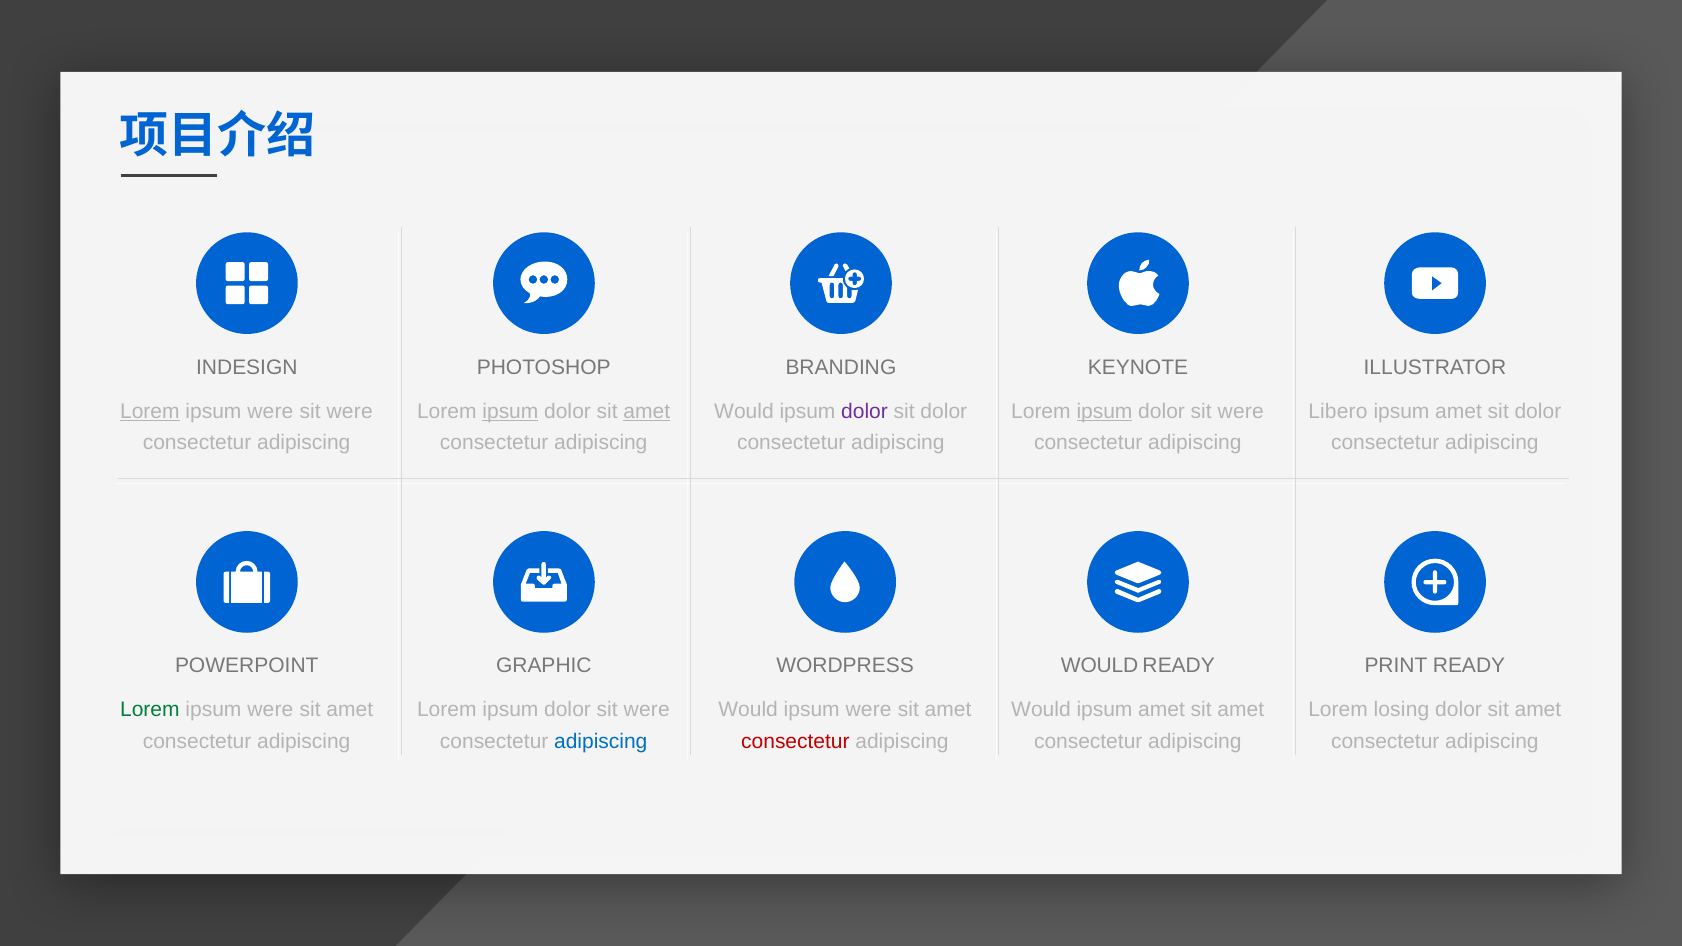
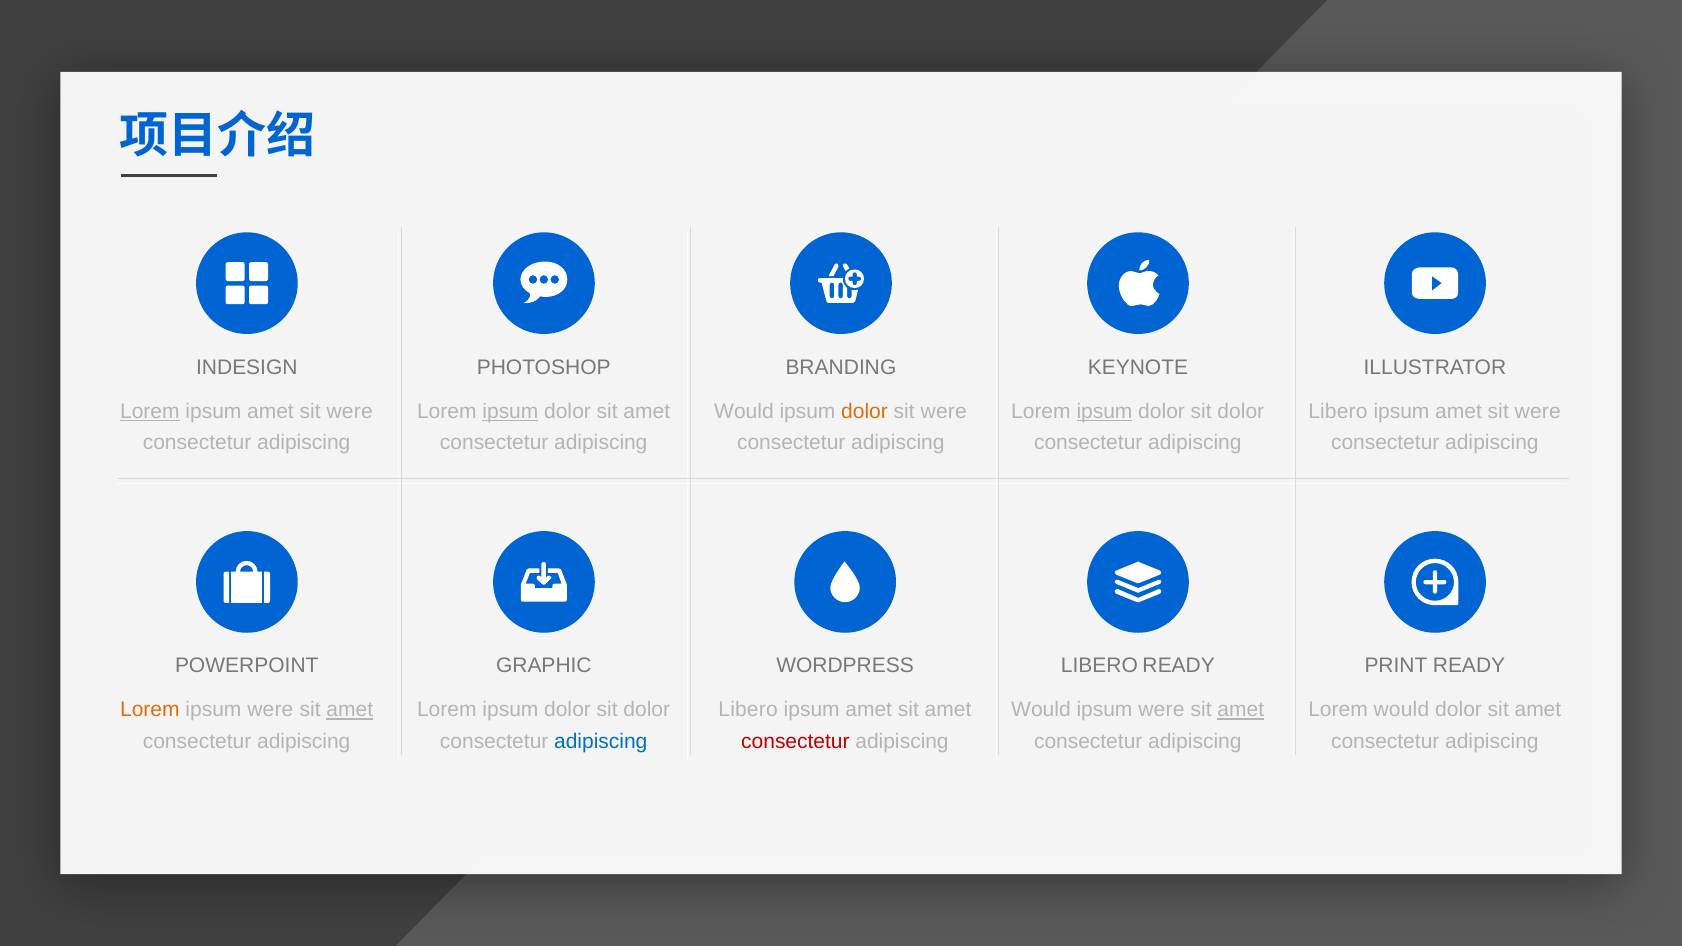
were at (270, 411): were -> amet
amet at (647, 411) underline: present -> none
dolor at (865, 411) colour: purple -> orange
dolor at (944, 411): dolor -> were
were at (1241, 411): were -> dolor
dolor at (1538, 411): dolor -> were
WOULD at (1100, 666): WOULD -> LIBERO
Lorem at (150, 710) colour: green -> orange
amet at (350, 710) underline: none -> present
were at (647, 710): were -> dolor
Would at (748, 710): Would -> Libero
were at (869, 710): were -> amet
amet at (1162, 710): amet -> were
amet at (1241, 710) underline: none -> present
Lorem losing: losing -> would
